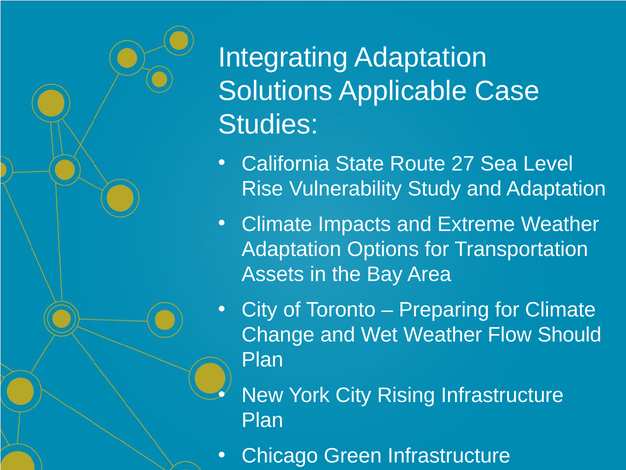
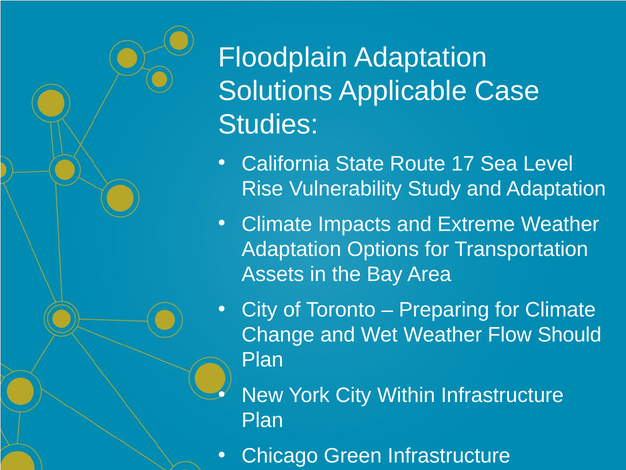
Integrating: Integrating -> Floodplain
27: 27 -> 17
Rising: Rising -> Within
